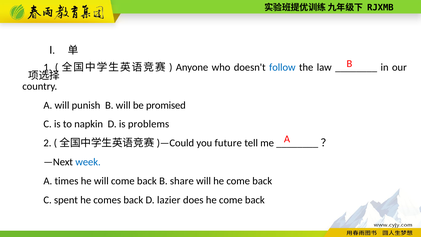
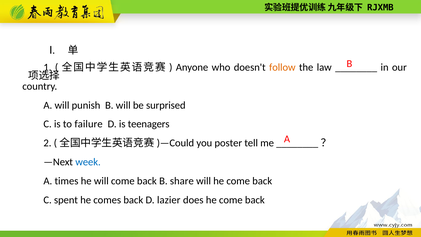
follow colour: blue -> orange
promised: promised -> surprised
napkin: napkin -> failure
problems: problems -> teenagers
future: future -> poster
